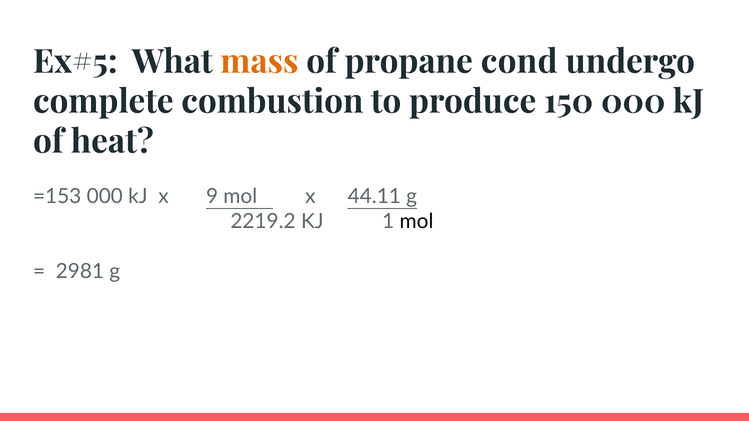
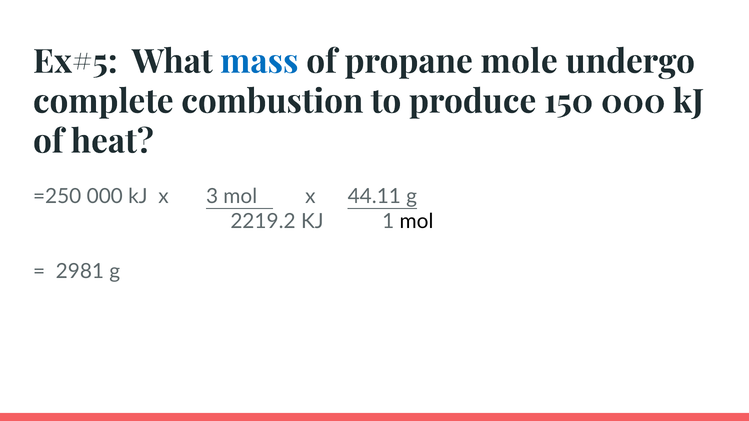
mass colour: orange -> blue
cond: cond -> mole
=153: =153 -> =250
9: 9 -> 3
